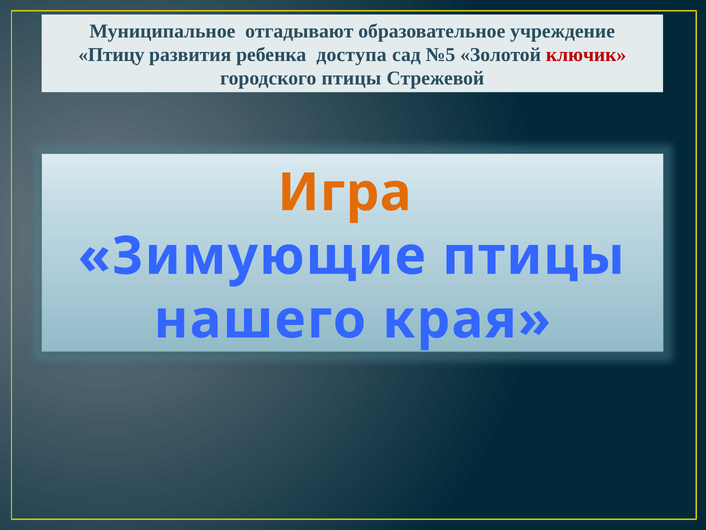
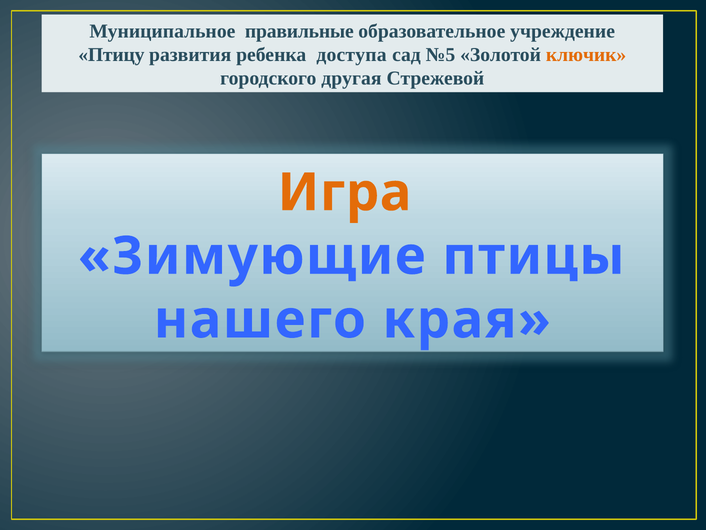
отгадывают: отгадывают -> правильные
ключик colour: red -> orange
городского птицы: птицы -> другая
